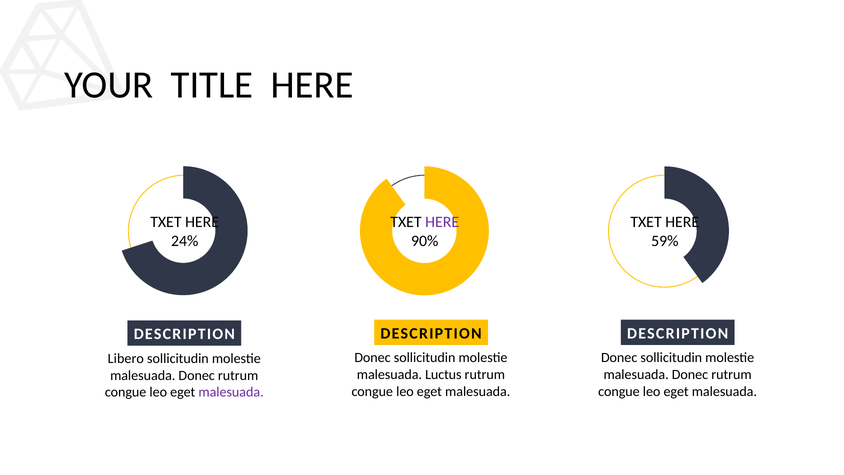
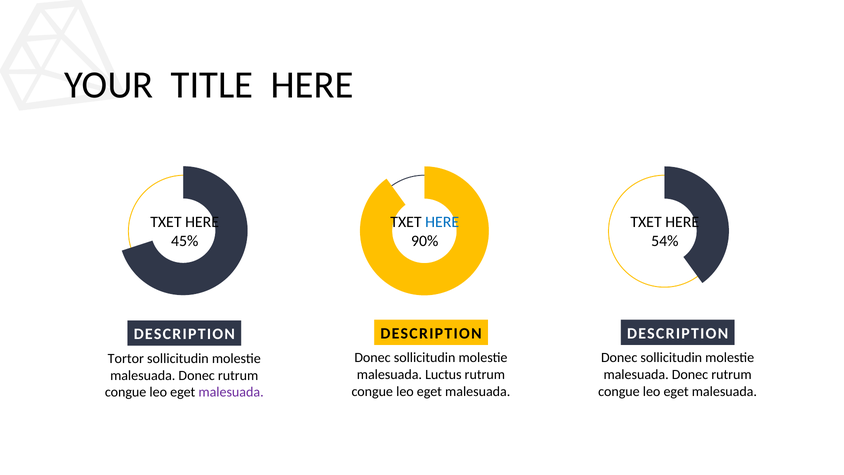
HERE at (442, 222) colour: purple -> blue
24%: 24% -> 45%
59%: 59% -> 54%
Libero: Libero -> Tortor
